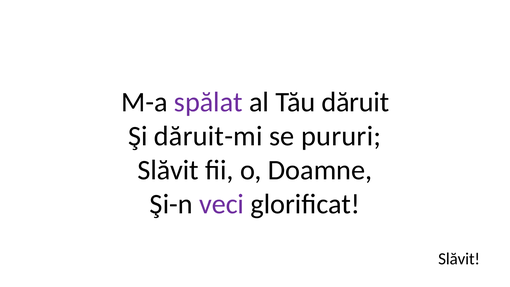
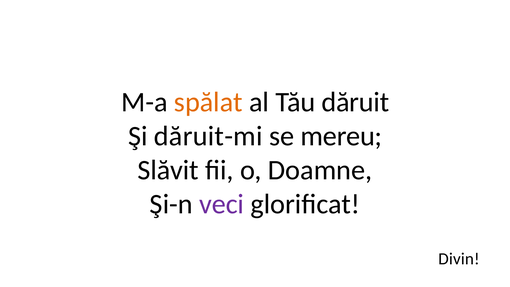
spălat colour: purple -> orange
pururi: pururi -> mereu
Slăvit at (459, 259): Slăvit -> Divin
